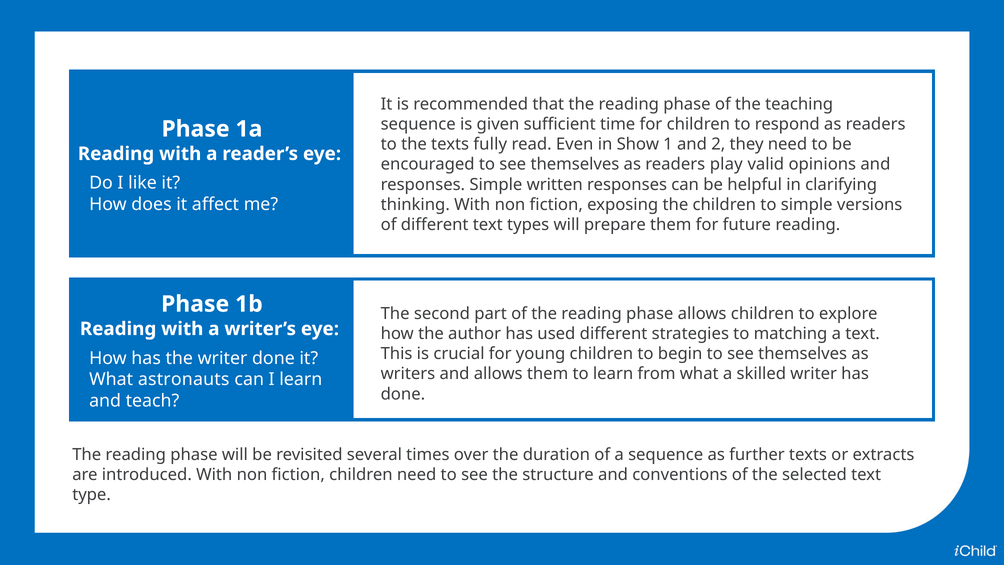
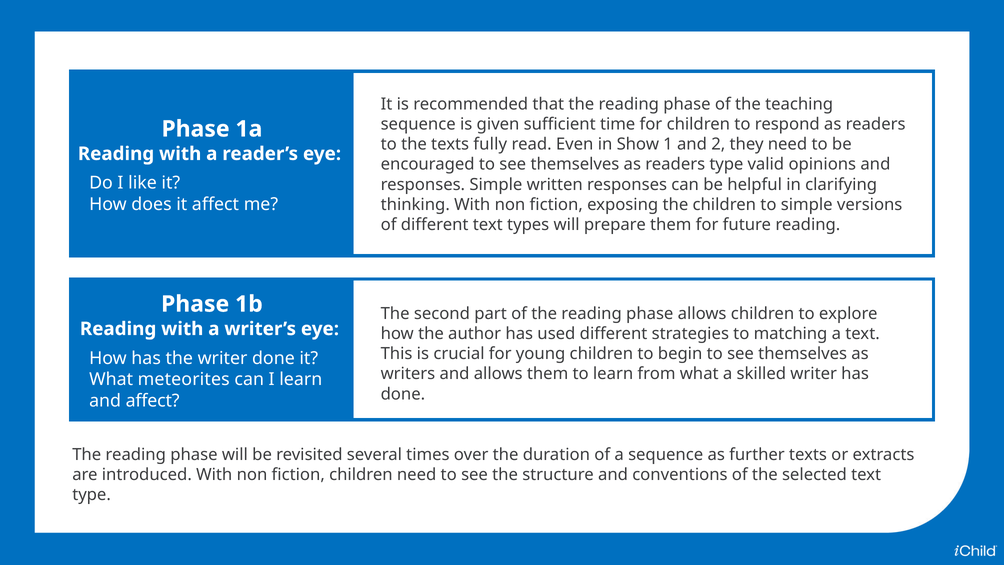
readers play: play -> type
astronauts: astronauts -> meteorites
and teach: teach -> affect
